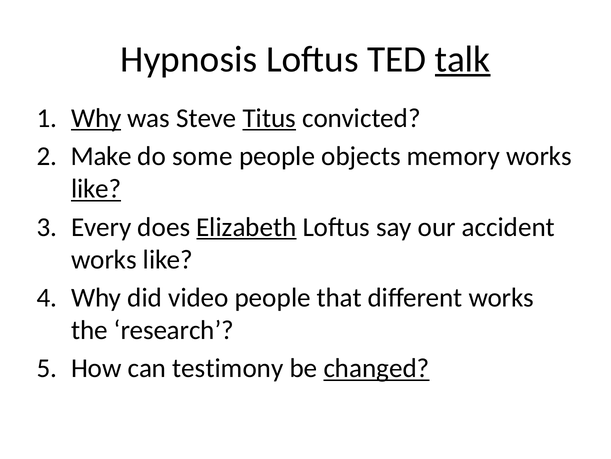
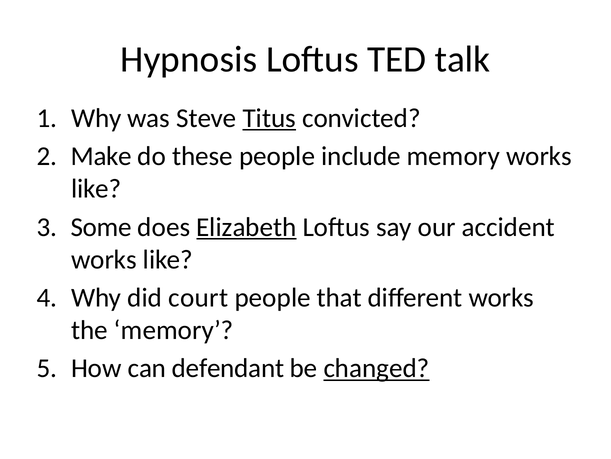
talk underline: present -> none
Why at (96, 118) underline: present -> none
some: some -> these
objects: objects -> include
like at (96, 189) underline: present -> none
Every: Every -> Some
video: video -> court
the research: research -> memory
testimony: testimony -> defendant
